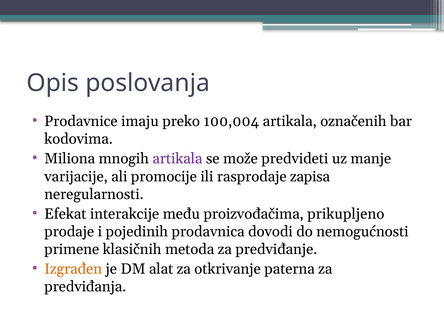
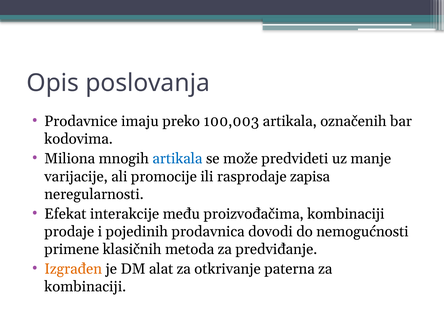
100,004: 100,004 -> 100,003
artikala at (177, 159) colour: purple -> blue
proizvođačima prikupljeno: prikupljeno -> kombinaciji
predviđanja at (85, 287): predviđanja -> kombinaciji
